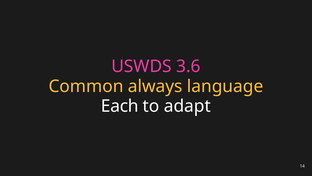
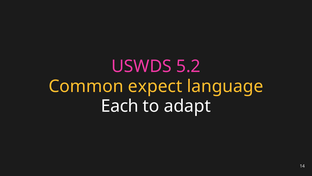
3.6: 3.6 -> 5.2
always: always -> expect
